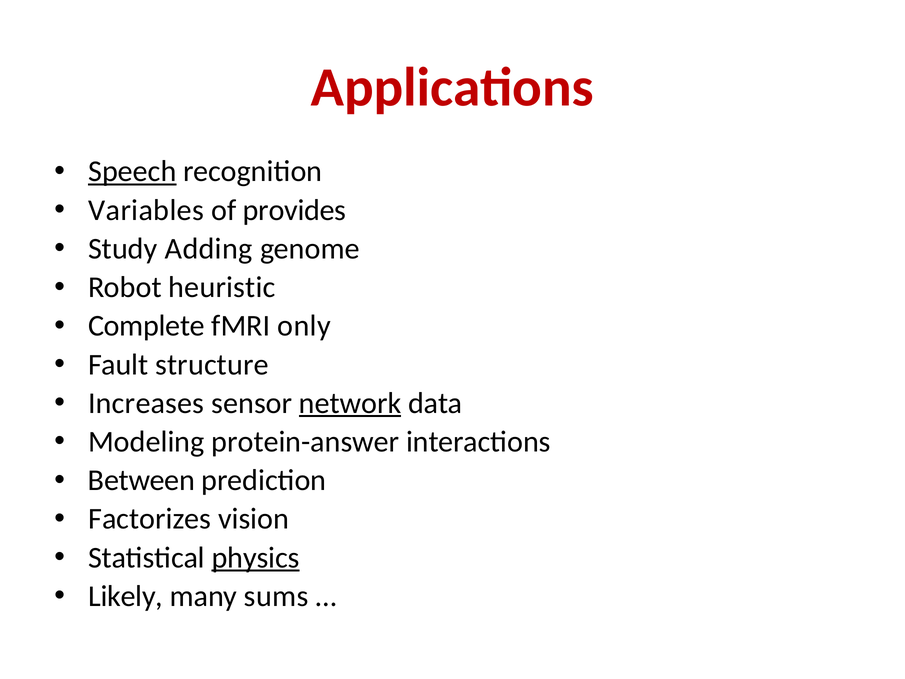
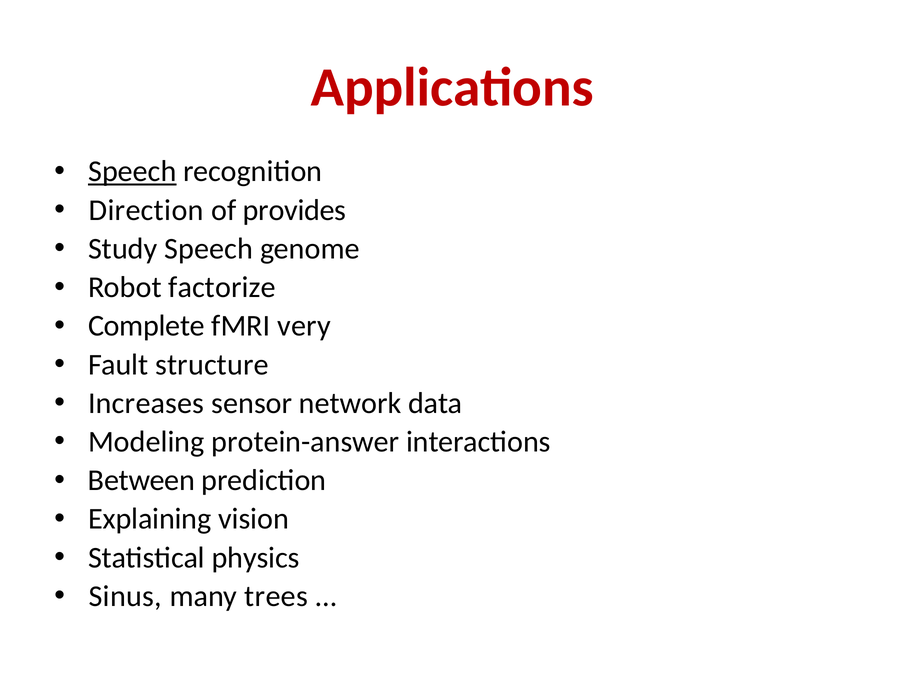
Variables: Variables -> Direction
Study Adding: Adding -> Speech
heuristic: heuristic -> factorize
only: only -> very
network underline: present -> none
Factorizes: Factorizes -> Explaining
physics underline: present -> none
Likely: Likely -> Sinus
sums: sums -> trees
